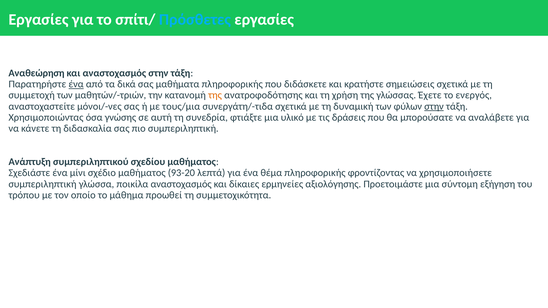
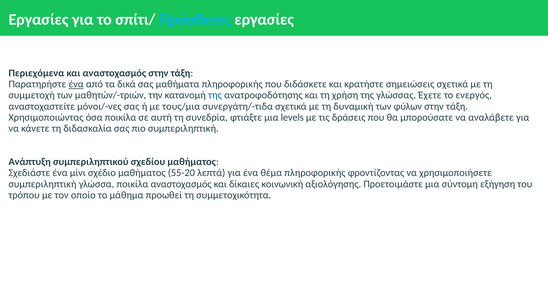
Αναθεώρηση: Αναθεώρηση -> Περιεχόμενα
της at (215, 95) colour: orange -> blue
στην at (434, 106) underline: present -> none
όσα γνώσης: γνώσης -> ποικίλα
υλικό: υλικό -> levels
93-20: 93-20 -> 55-20
ερμηνείες: ερμηνείες -> κοινωνική
